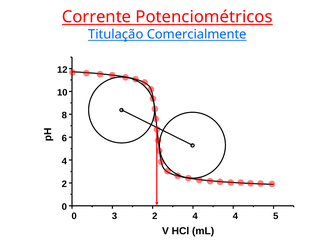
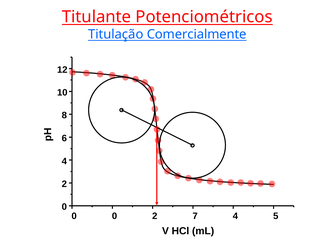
Corrente: Corrente -> Titulante
0 3: 3 -> 0
4 at (195, 216): 4 -> 7
